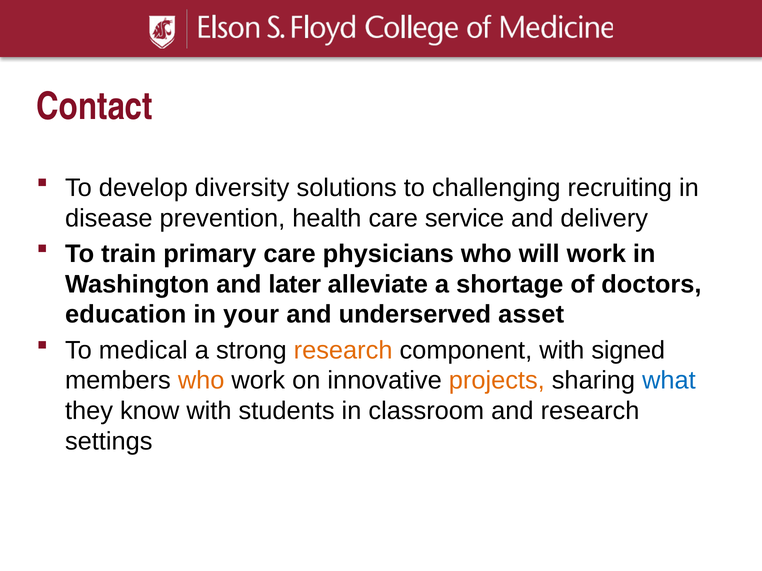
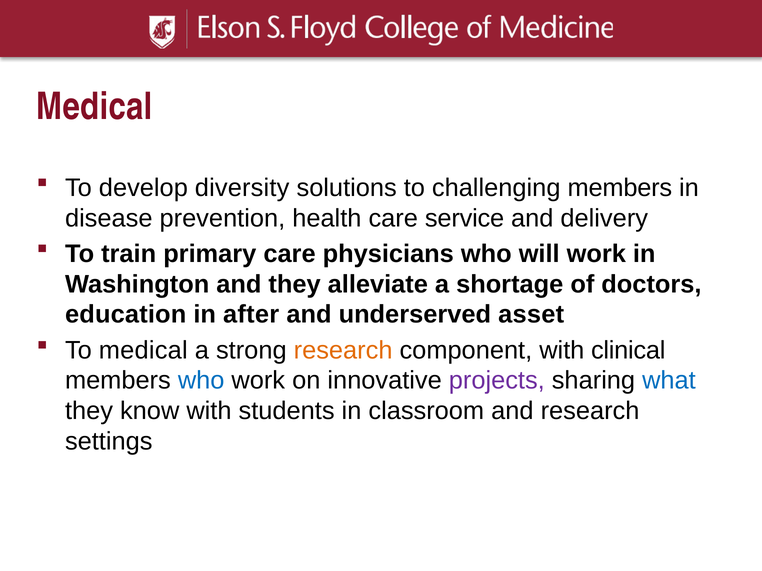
Contact at (95, 107): Contact -> Medical
challenging recruiting: recruiting -> members
and later: later -> they
your: your -> after
signed: signed -> clinical
who at (201, 381) colour: orange -> blue
projects colour: orange -> purple
